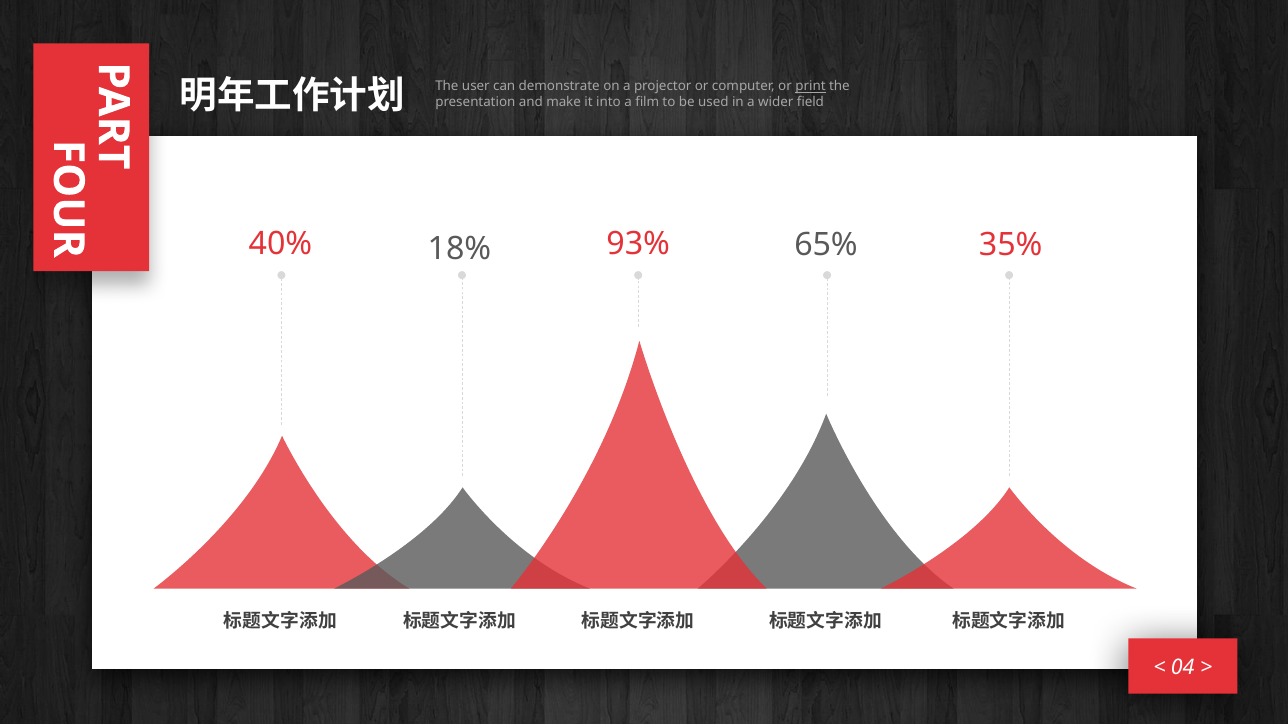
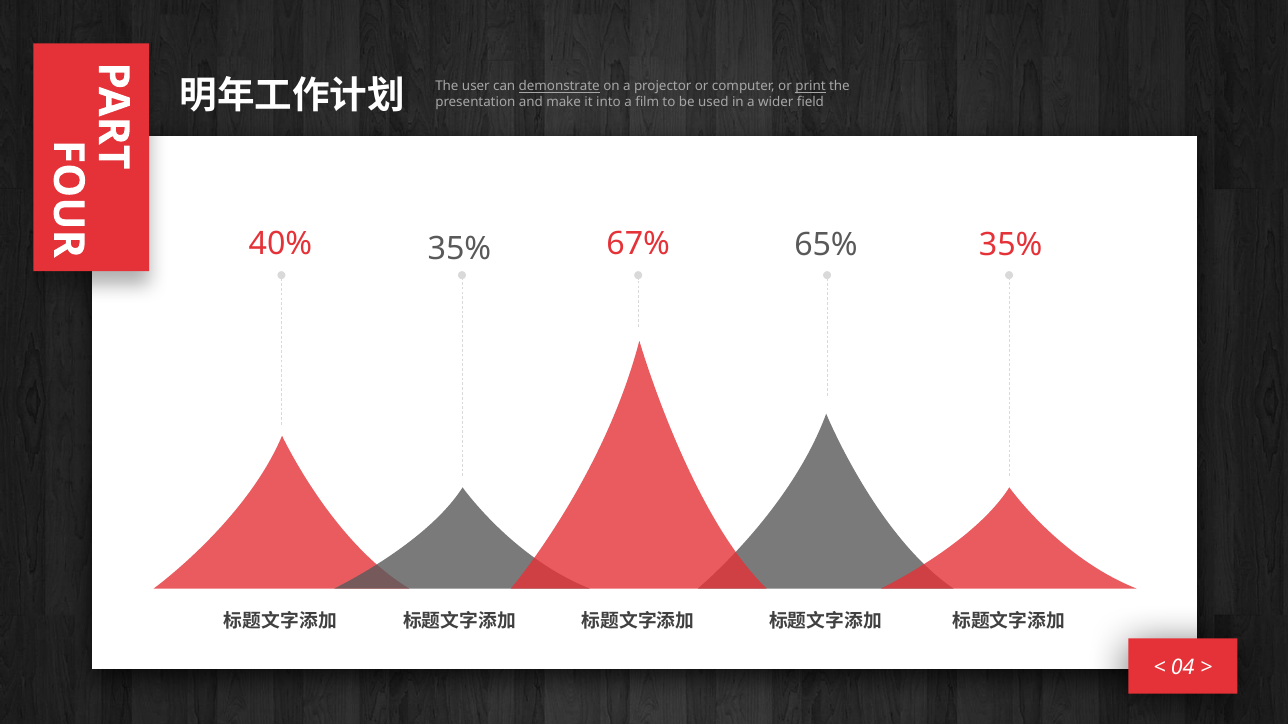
demonstrate underline: none -> present
93%: 93% -> 67%
40% 18%: 18% -> 35%
